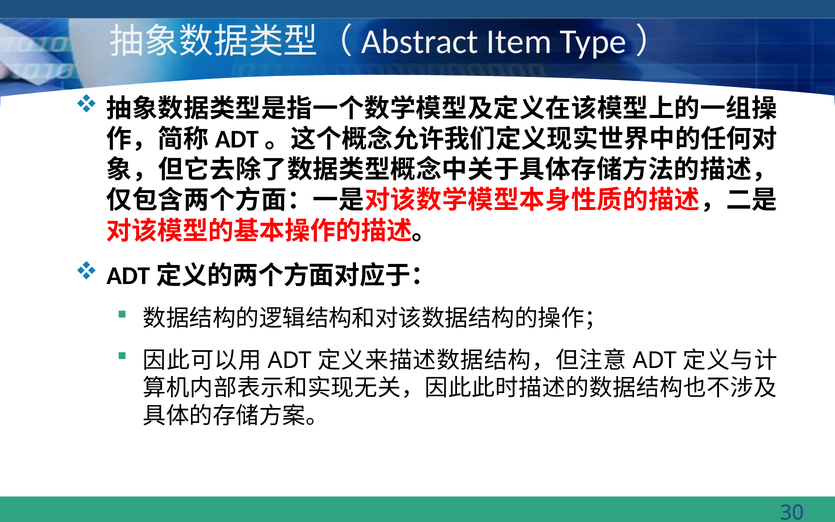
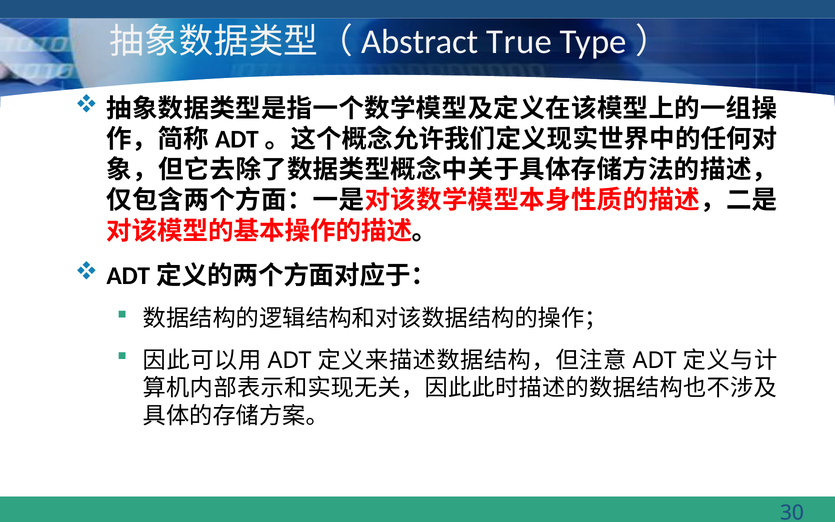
Item: Item -> True
